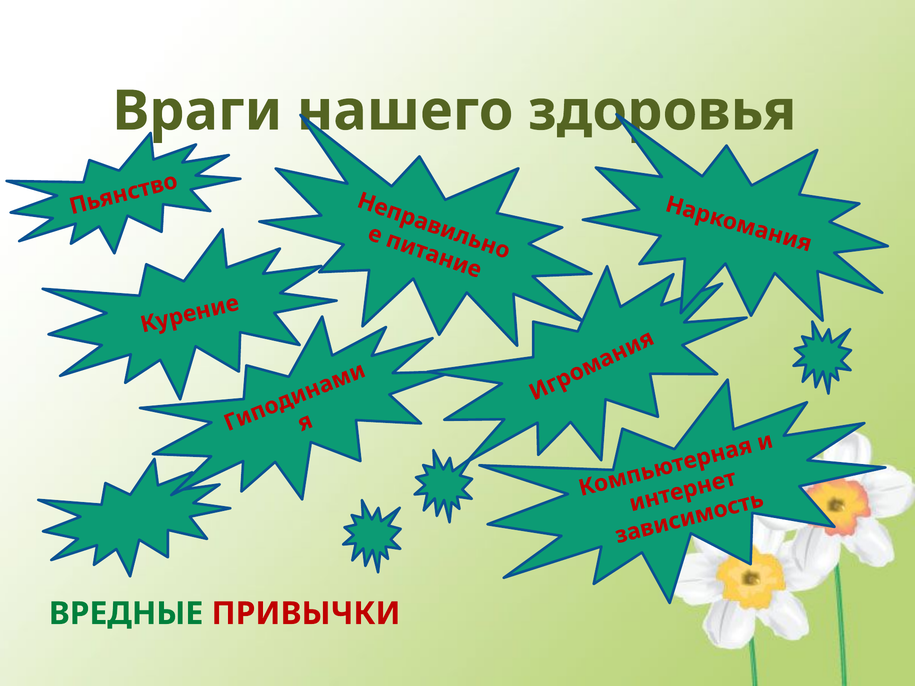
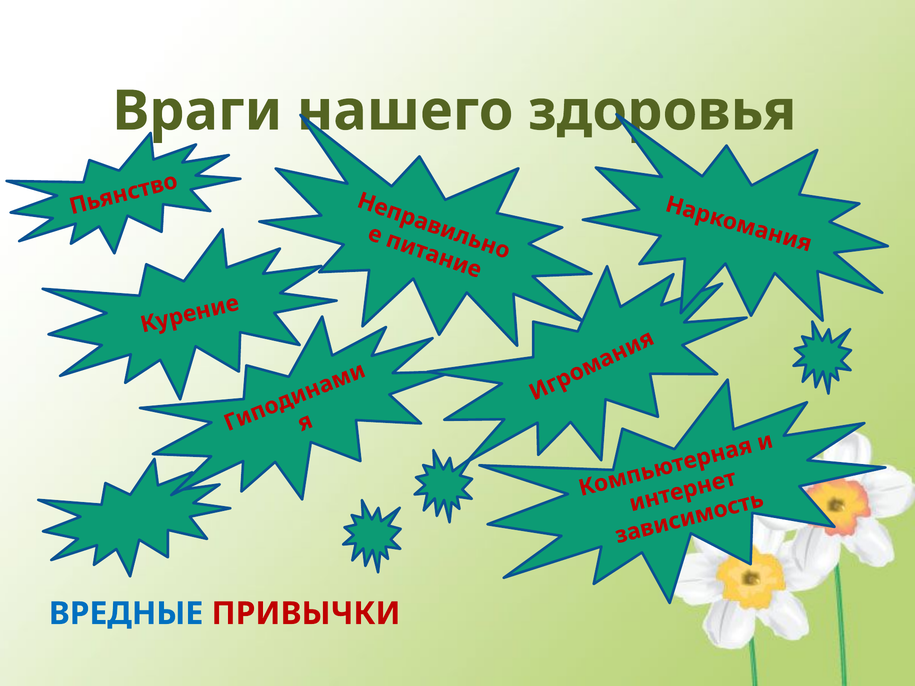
ВРЕДНЫЕ colour: green -> blue
